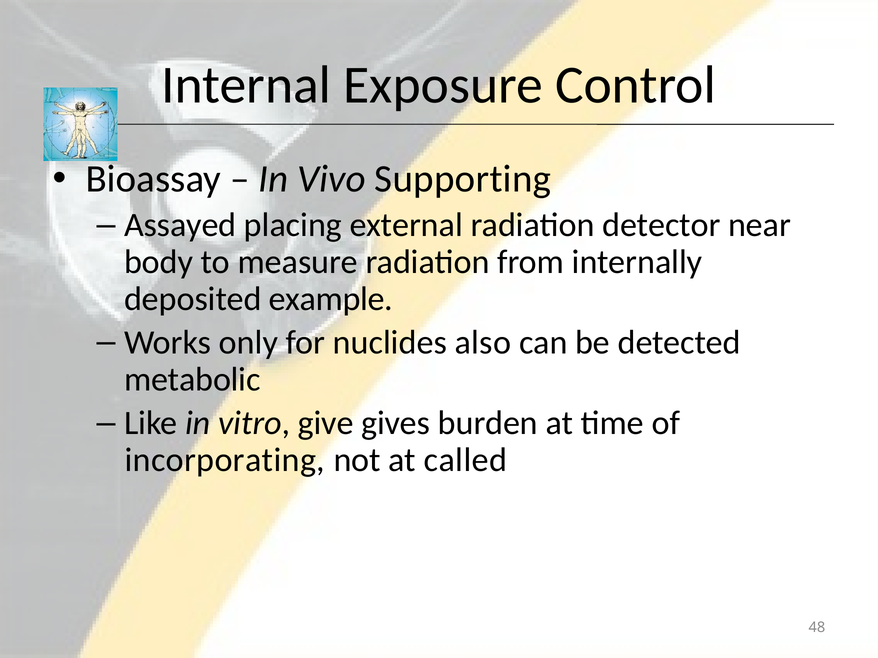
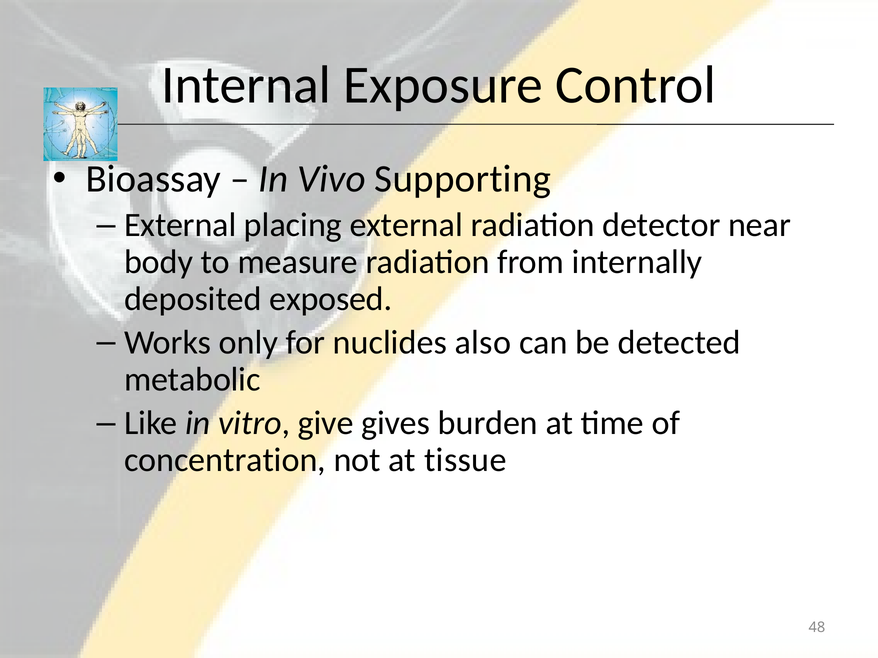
Assayed at (180, 225): Assayed -> External
example: example -> exposed
incorporating: incorporating -> concentration
called: called -> tissue
